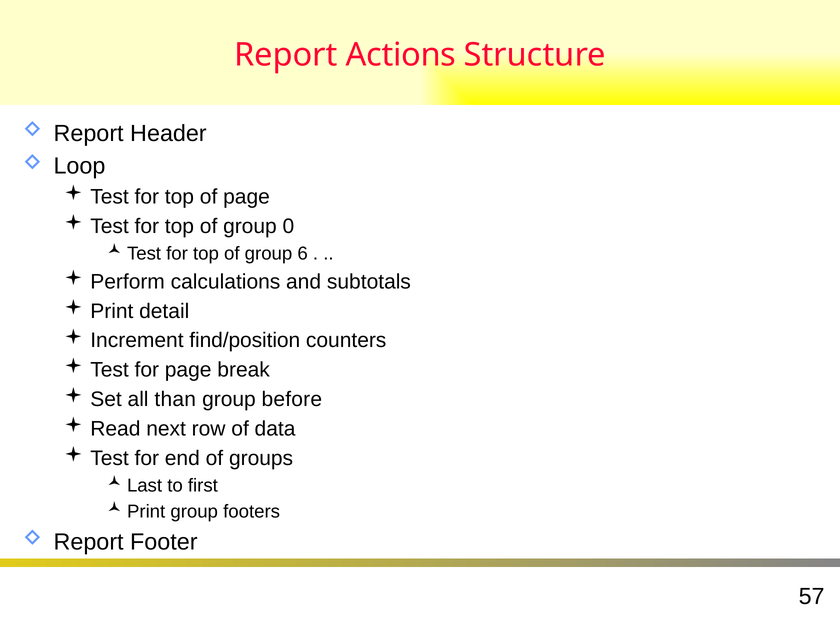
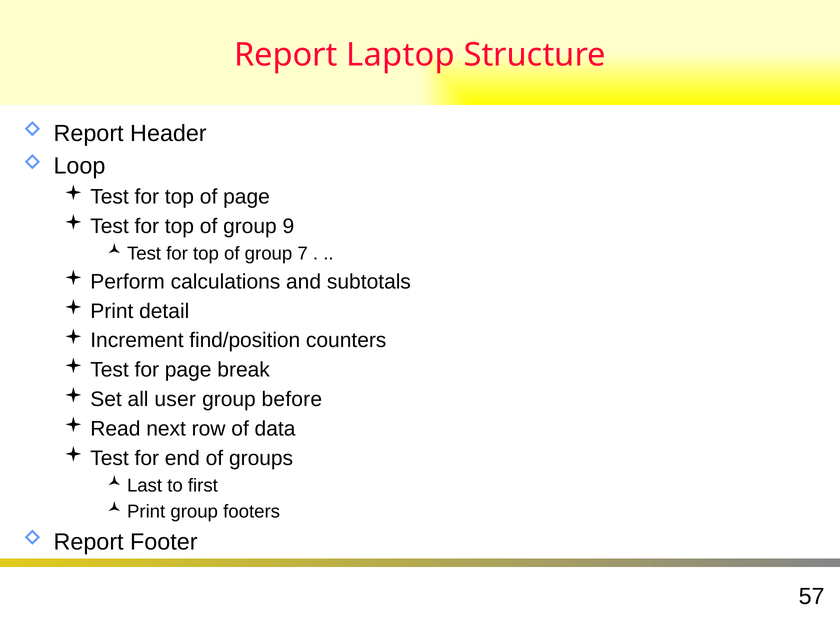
Actions: Actions -> Laptop
0: 0 -> 9
6: 6 -> 7
than: than -> user
